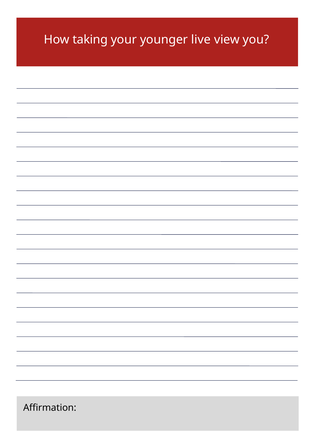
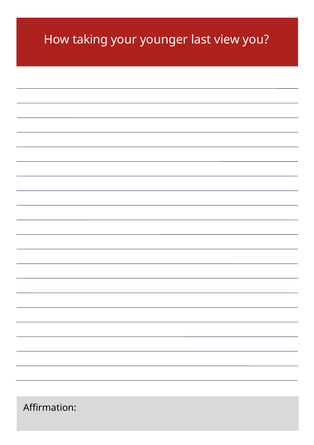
live: live -> last
